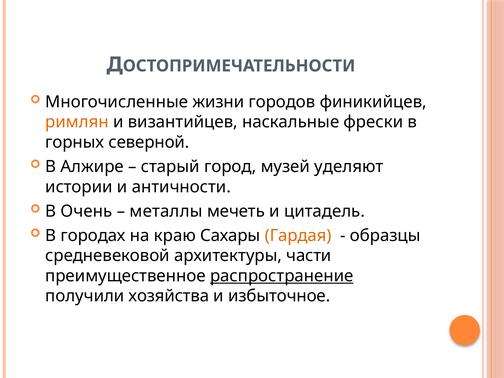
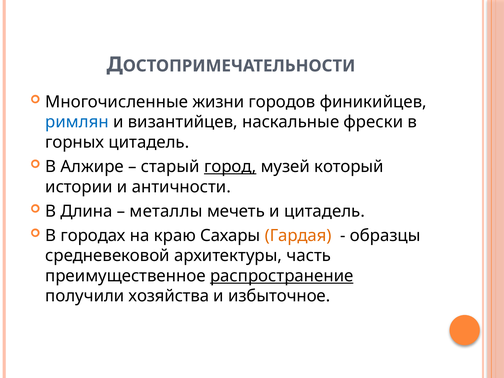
римлян colour: orange -> blue
горных северной: северной -> цитадель
город underline: none -> present
уделяют: уделяют -> который
Очень: Очень -> Длина
части: части -> часть
